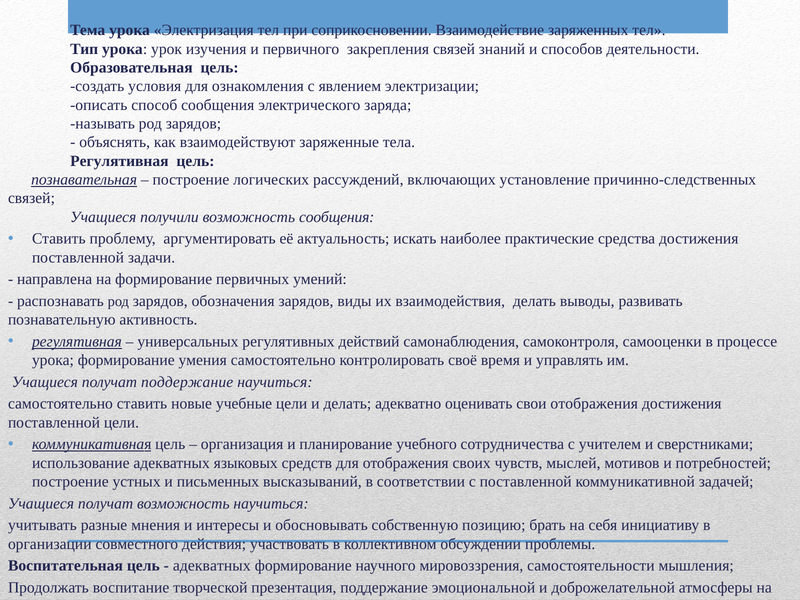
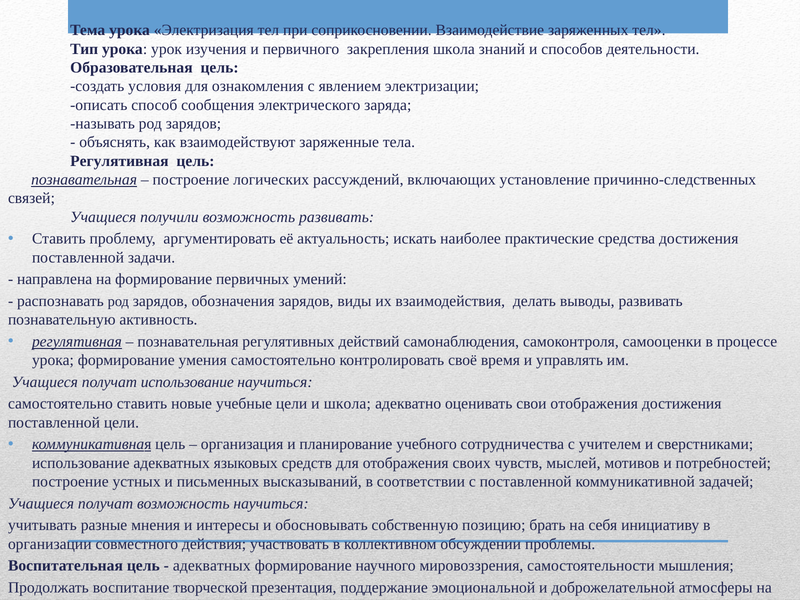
закрепления связей: связей -> школа
возможность сообщения: сообщения -> развивать
универсальных at (188, 342): универсальных -> познавательная
получат поддержание: поддержание -> использование
и делать: делать -> школа
